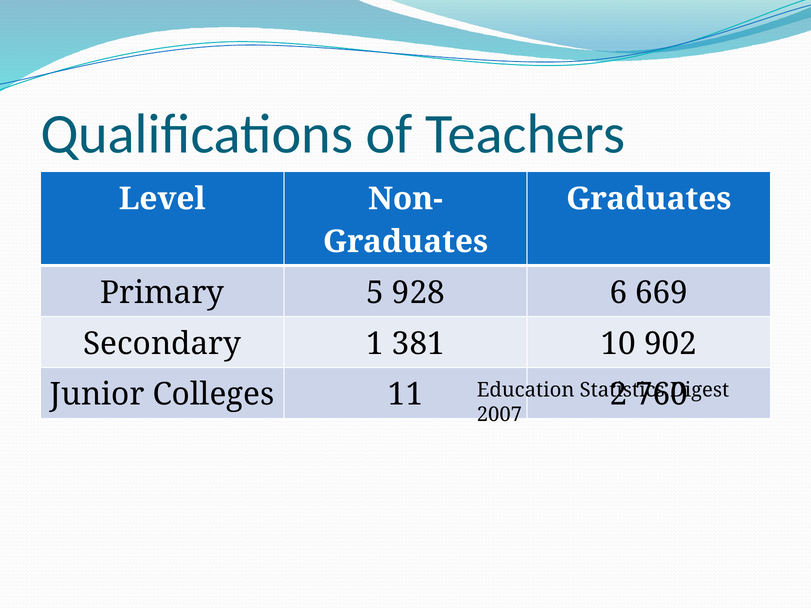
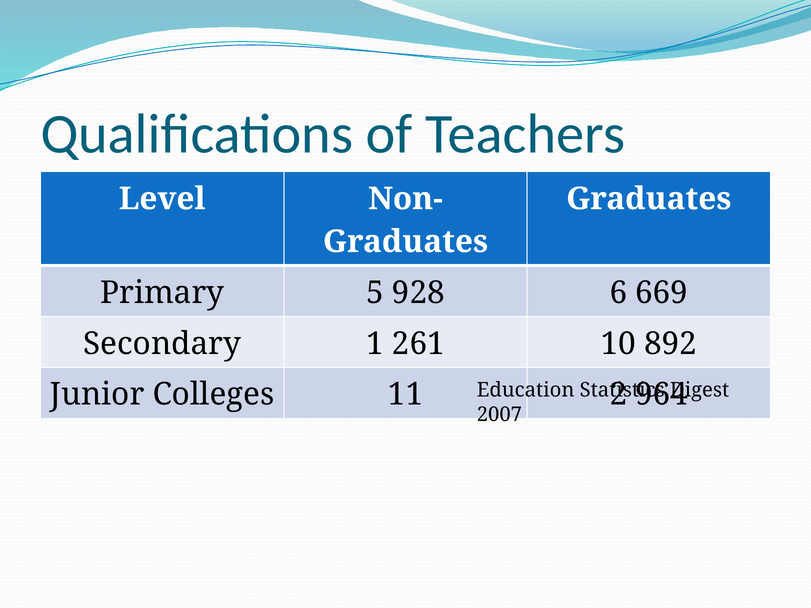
381: 381 -> 261
902: 902 -> 892
760: 760 -> 964
